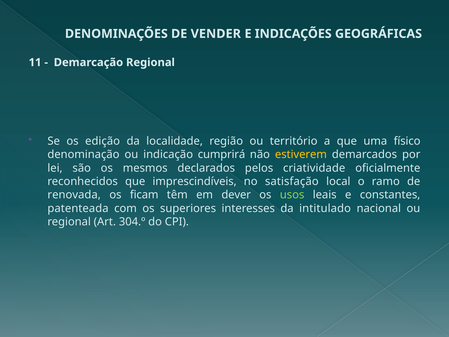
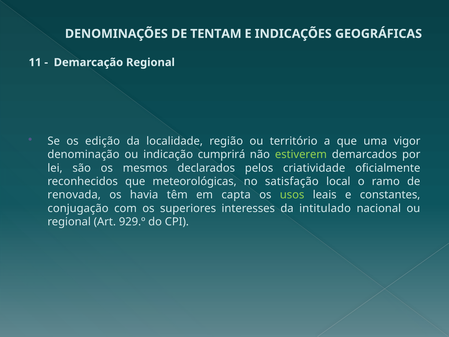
VENDER: VENDER -> TENTAM
físico: físico -> vigor
estiverem colour: yellow -> light green
imprescindíveis: imprescindíveis -> meteorológicas
ficam: ficam -> havia
dever: dever -> capta
patenteada: patenteada -> conjugação
304.º: 304.º -> 929.º
